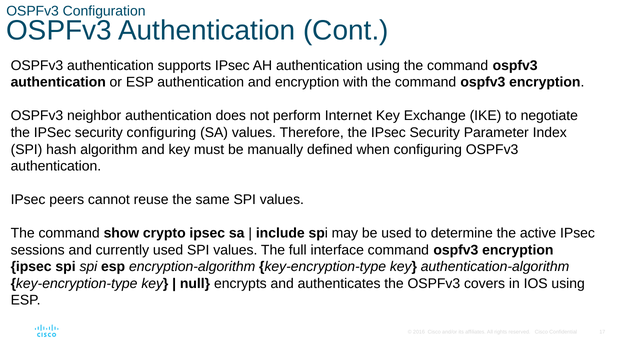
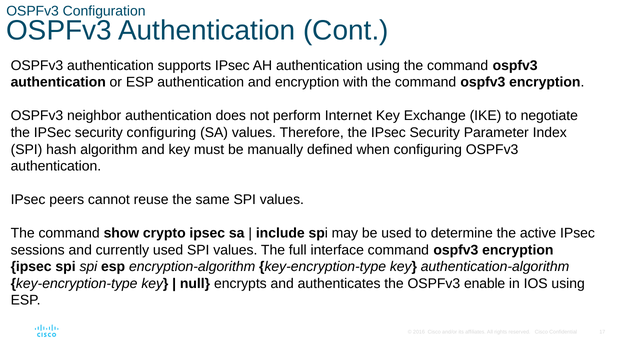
covers: covers -> enable
